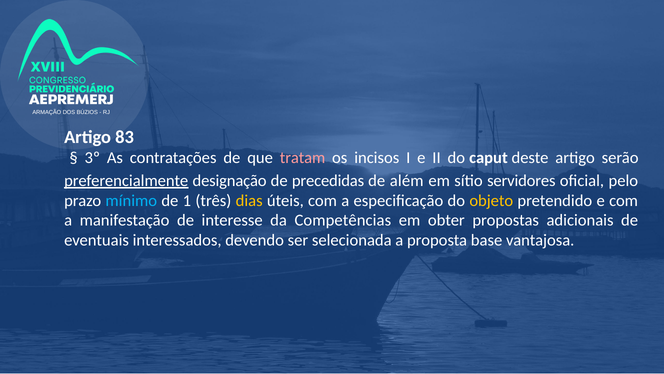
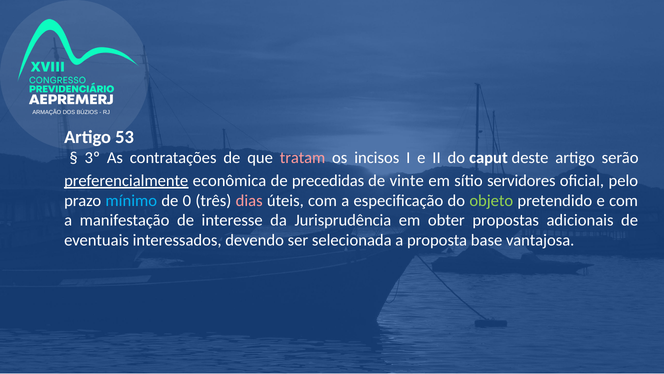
83: 83 -> 53
designação: designação -> econômica
além: além -> vinte
1: 1 -> 0
dias colour: yellow -> pink
objeto colour: yellow -> light green
Competências: Competências -> Jurisprudência
